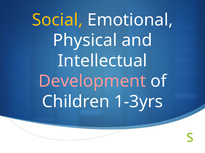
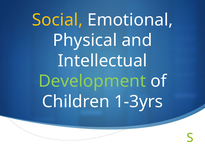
Development colour: pink -> light green
